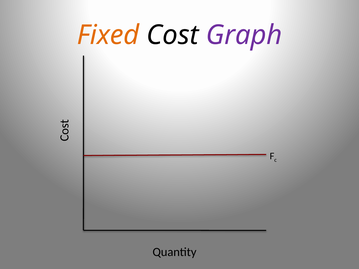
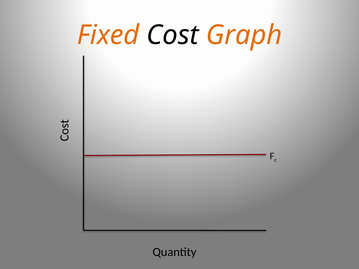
Graph colour: purple -> orange
